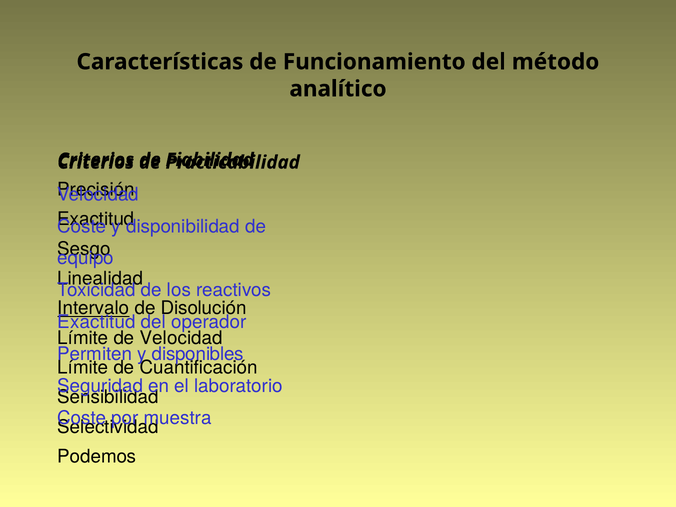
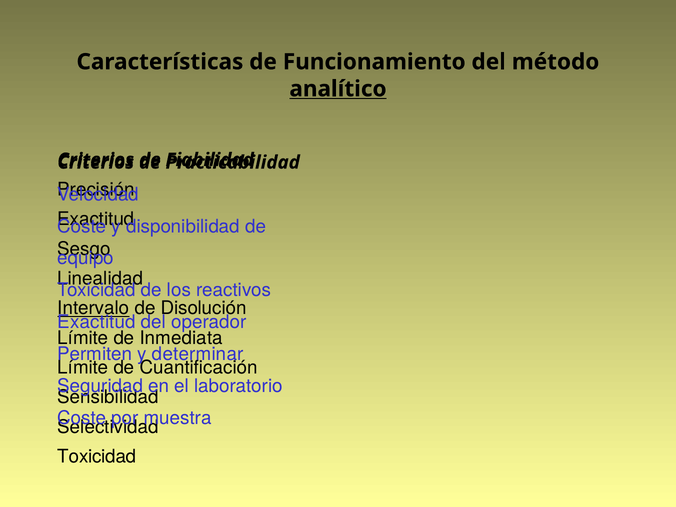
analítico underline: none -> present
de Velocidad: Velocidad -> Inmediata
disponibles: disponibles -> determinar
Podemos at (97, 457): Podemos -> Toxicidad
